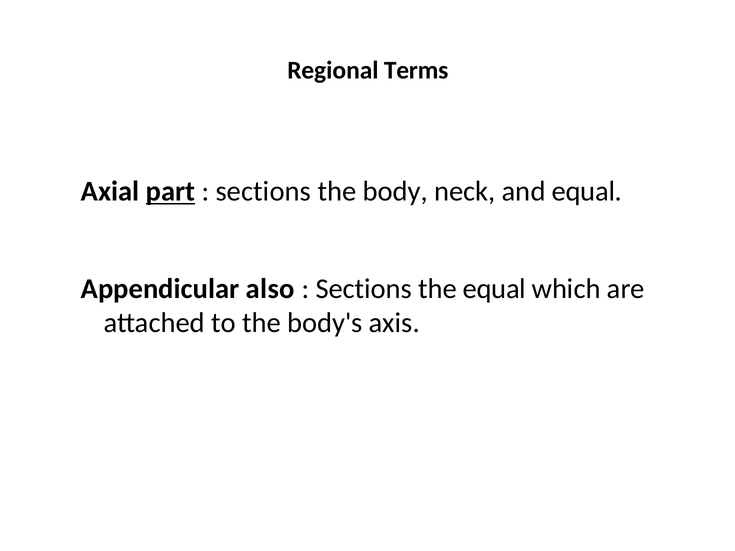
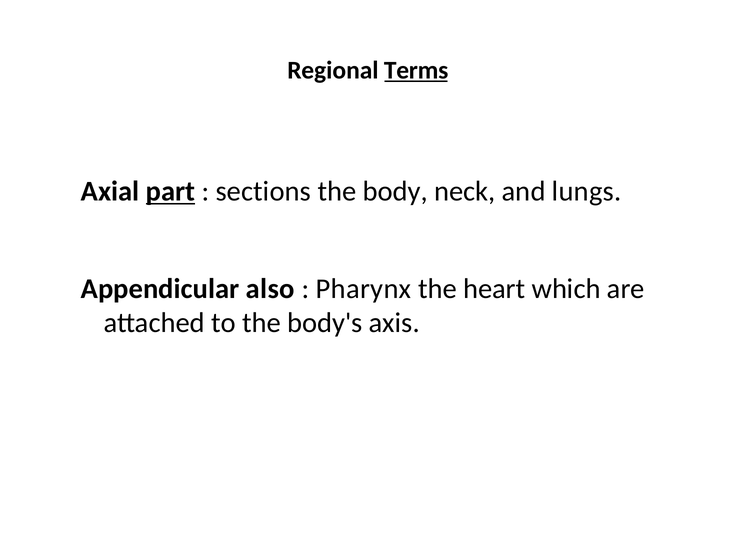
Terms underline: none -> present
and equal: equal -> lungs
Sections at (364, 289): Sections -> Pharynx
the equal: equal -> heart
